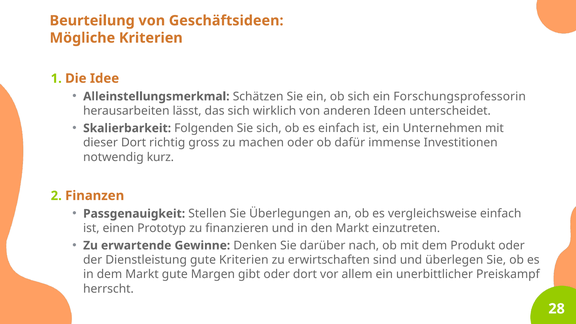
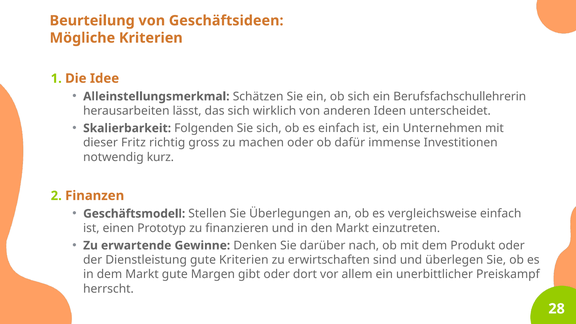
Forschungsprofessorin: Forschungsprofessorin -> Berufsfachschullehrerin
dieser Dort: Dort -> Fritz
Passgenauigkeit: Passgenauigkeit -> Geschäftsmodell
